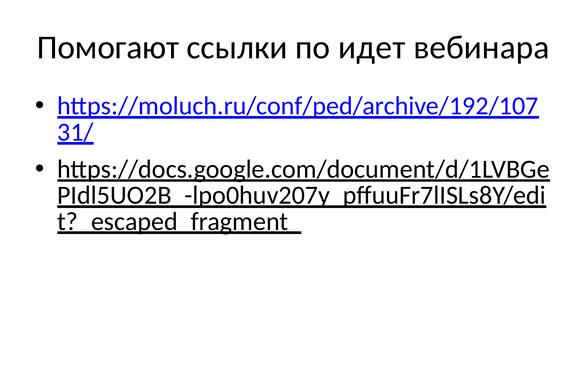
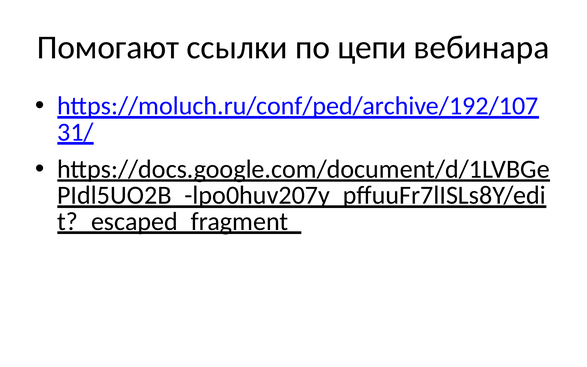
идет: идет -> цепи
